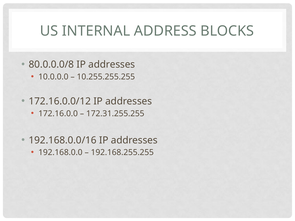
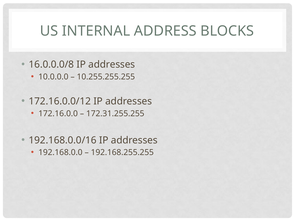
80.0.0.0/8: 80.0.0.0/8 -> 16.0.0.0/8
